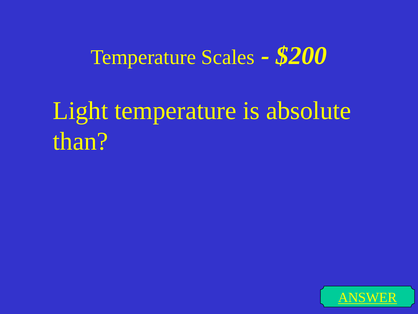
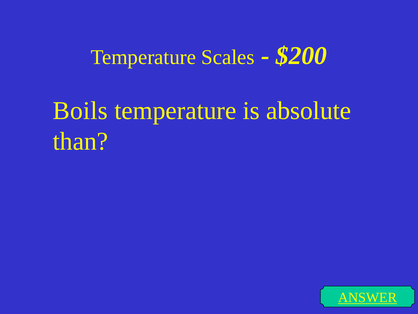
Light: Light -> Boils
